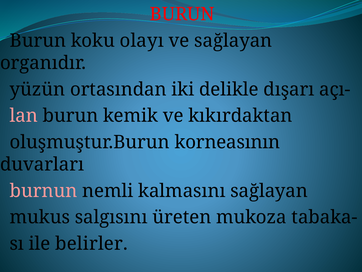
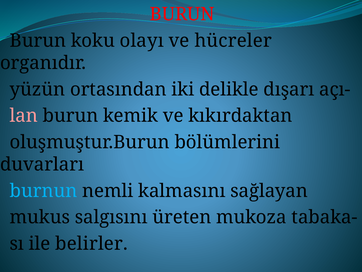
ve sağlayan: sağlayan -> hücreler
korneasının: korneasının -> bölümlerini
burnun colour: pink -> light blue
